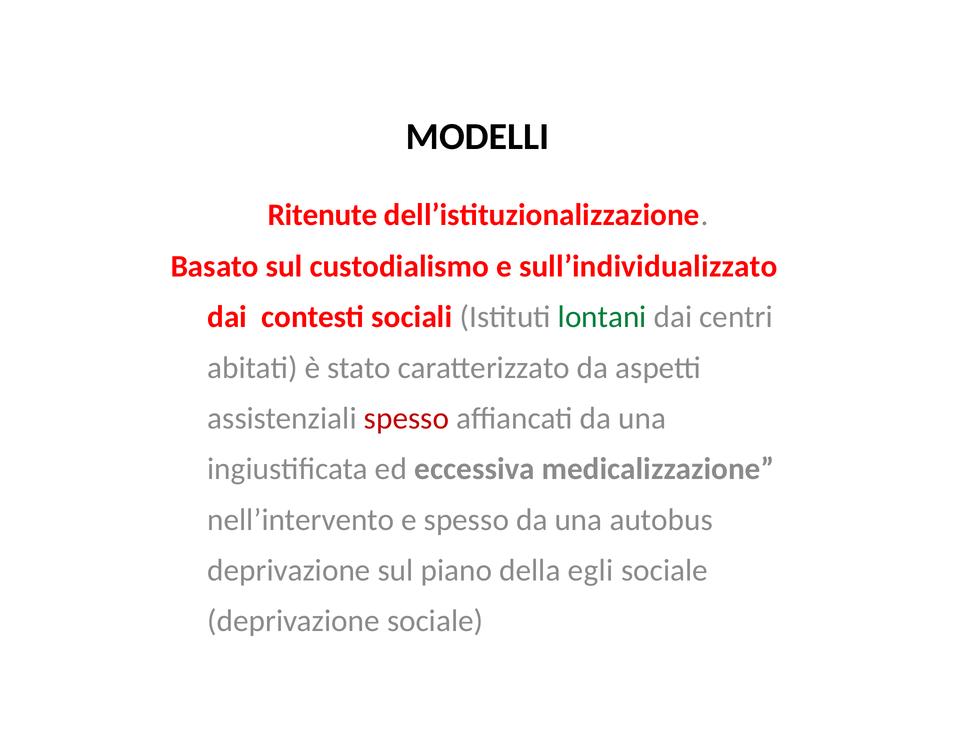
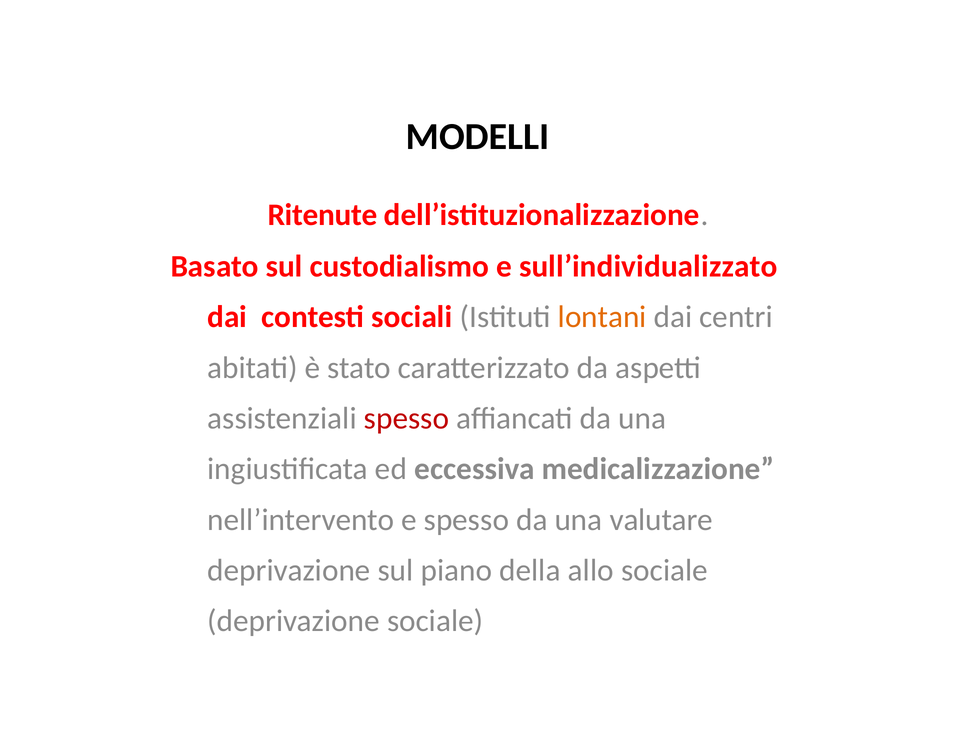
lontani colour: green -> orange
autobus: autobus -> valutare
egli: egli -> allo
